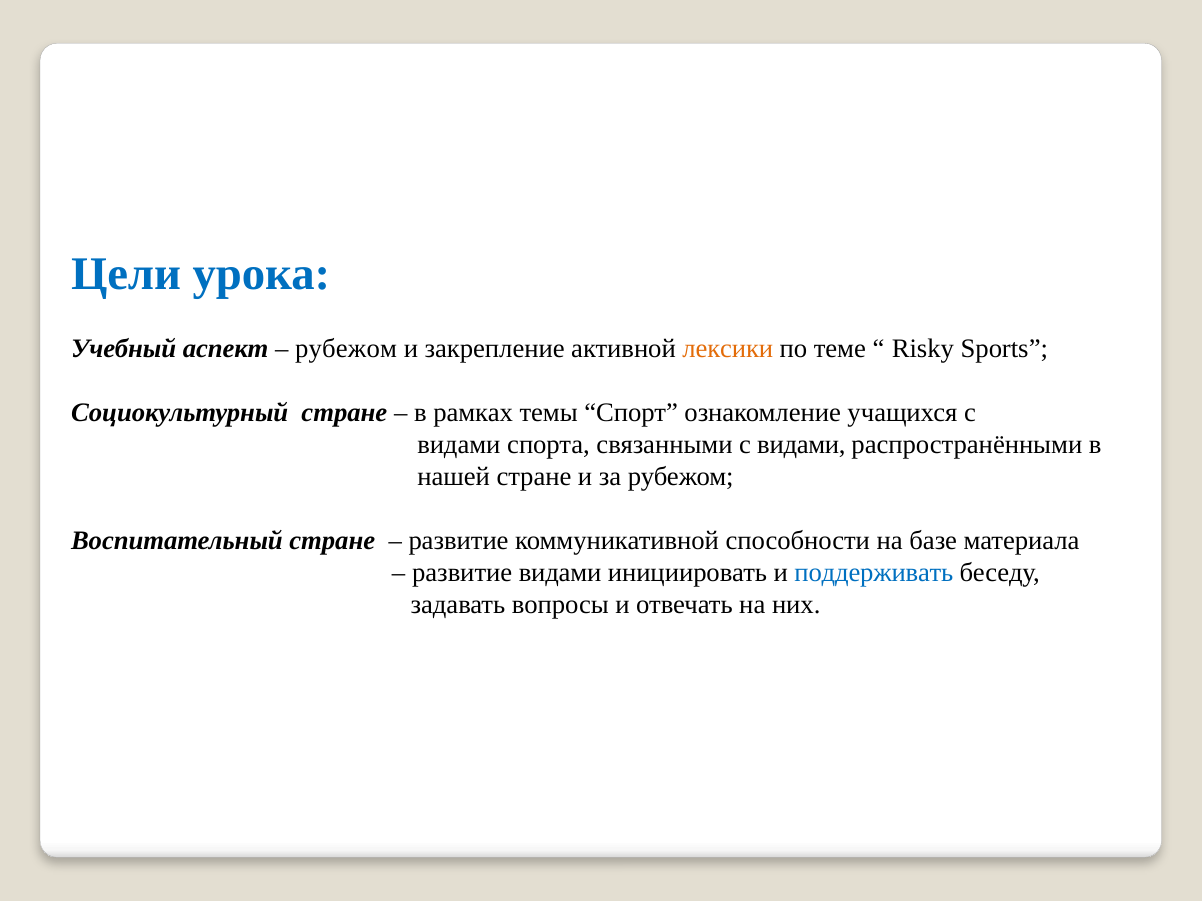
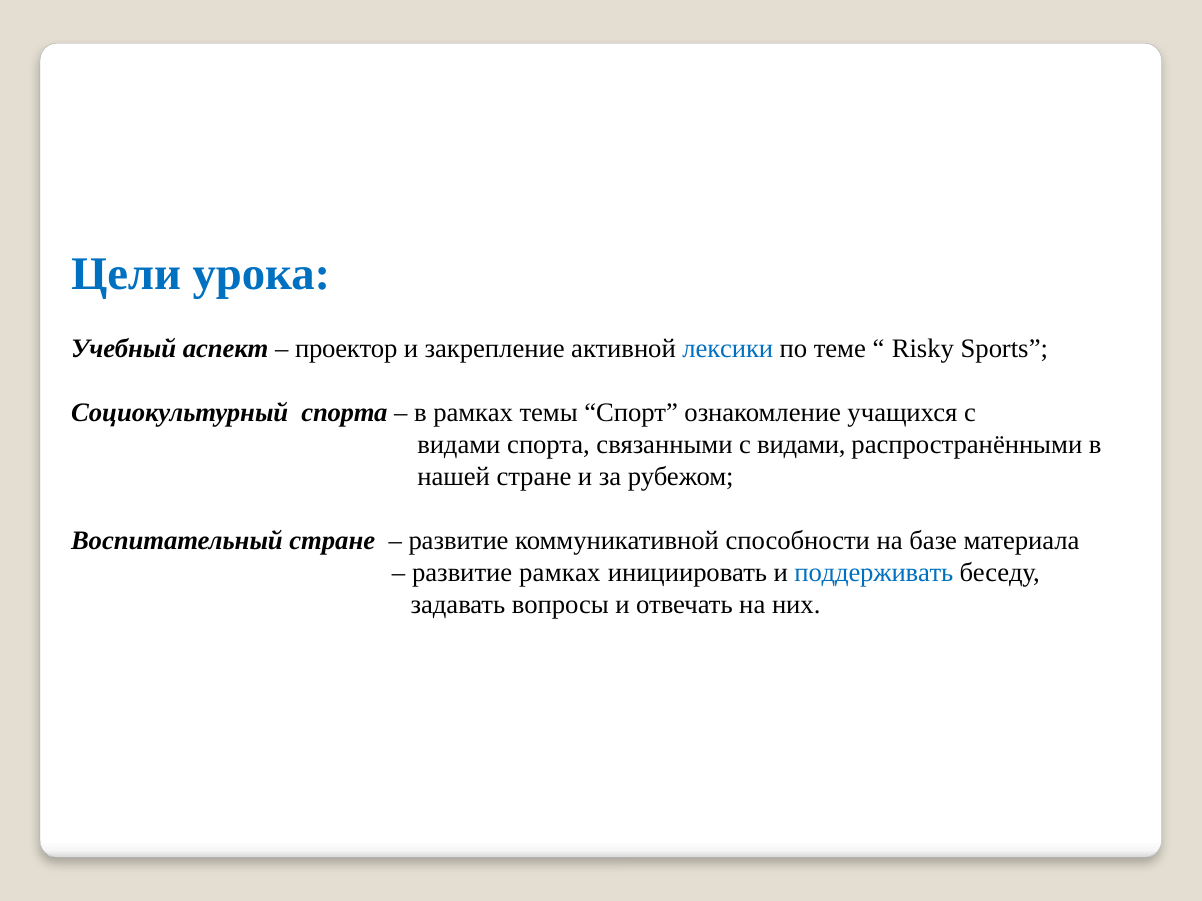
рубежом at (346, 349): рубежом -> проектор
лексики colour: orange -> blue
Социокультурный стране: стране -> спорта
развитие видами: видами -> рамках
